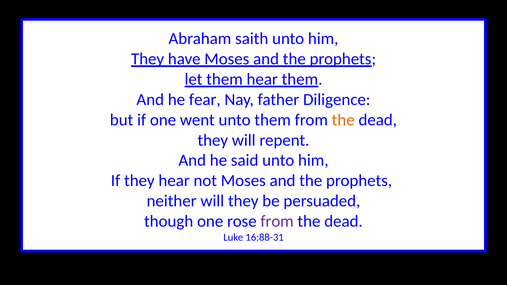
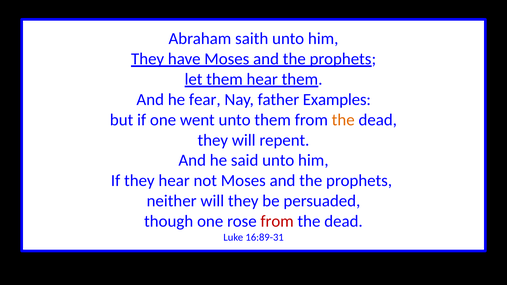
Diligence: Diligence -> Examples
from at (277, 221) colour: purple -> red
16:88-31: 16:88-31 -> 16:89-31
